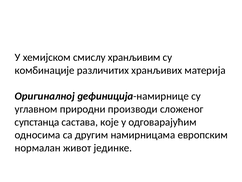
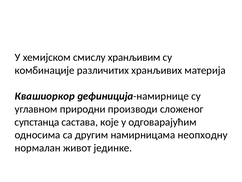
Оригиналној: Оригиналној -> Квашиоркор
европским: европским -> неопходну
